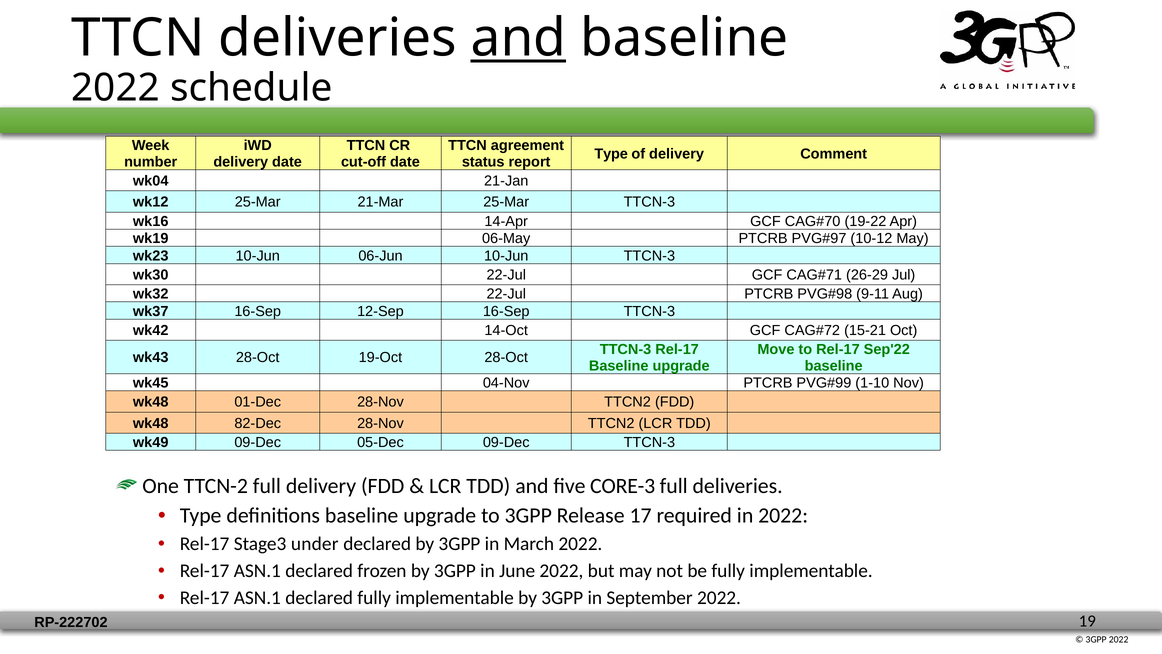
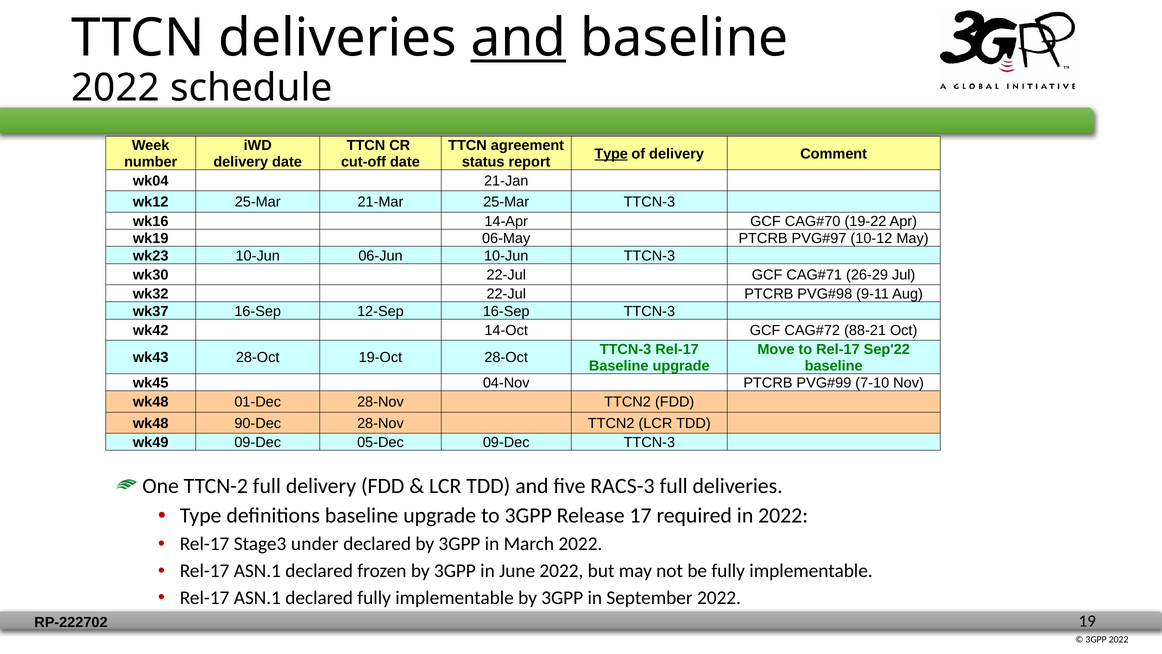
Type at (611, 154) underline: none -> present
15-21: 15-21 -> 88-21
1-10: 1-10 -> 7-10
82-Dec: 82-Dec -> 90-Dec
CORE-3: CORE-3 -> RACS-3
